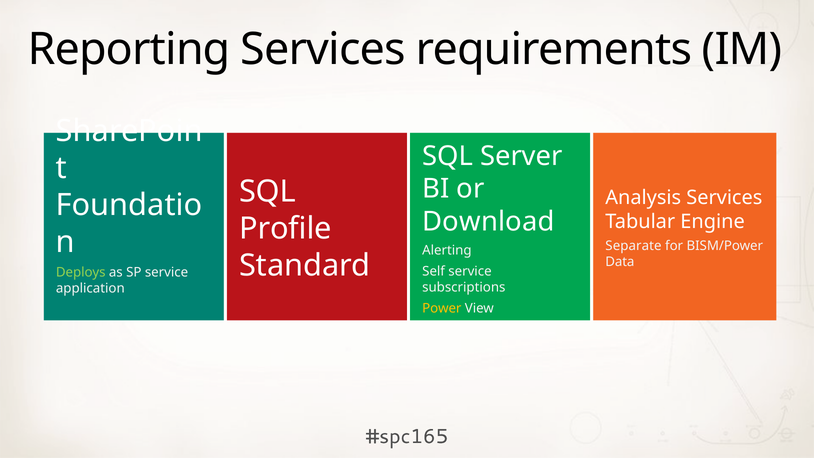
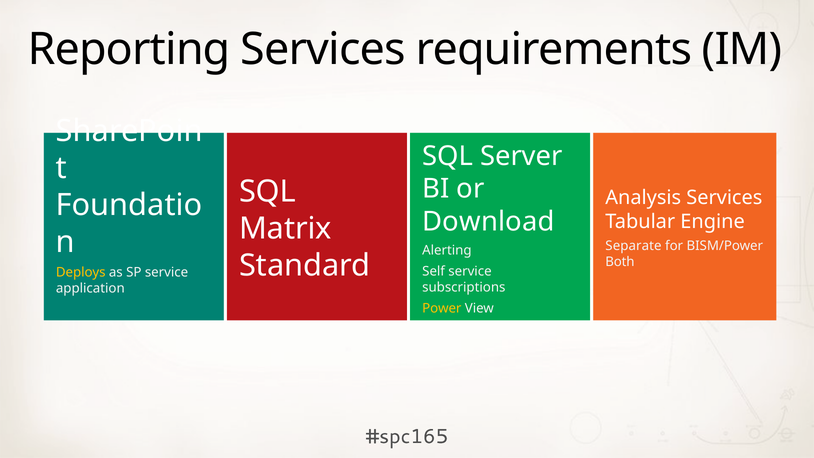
Profile: Profile -> Matrix
Data: Data -> Both
Deploys colour: light green -> yellow
